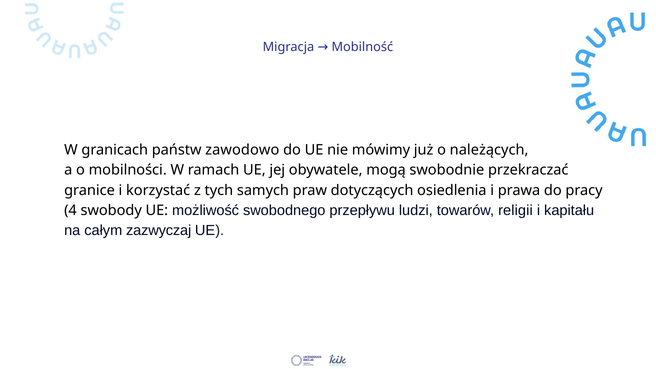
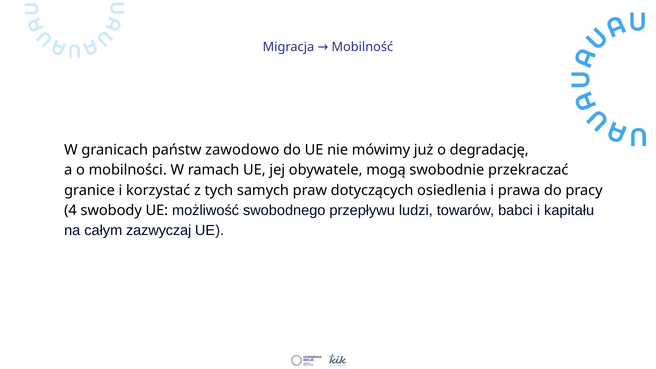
należących: należących -> degradację
religii: religii -> babci
